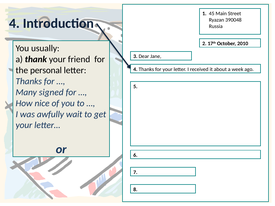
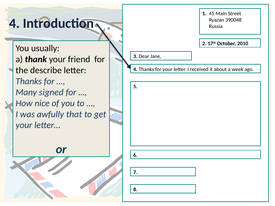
personal: personal -> describe
wait: wait -> that
